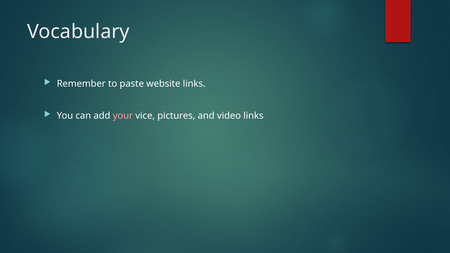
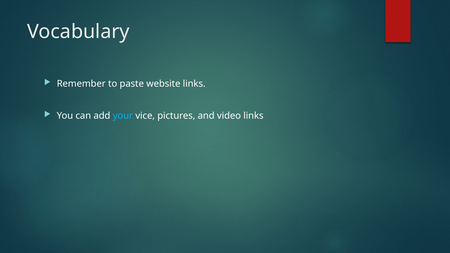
your colour: pink -> light blue
